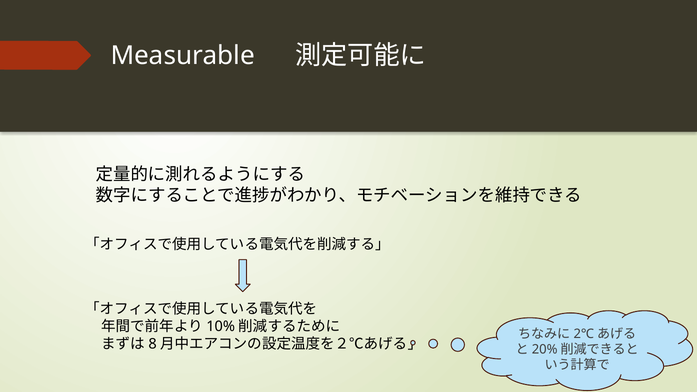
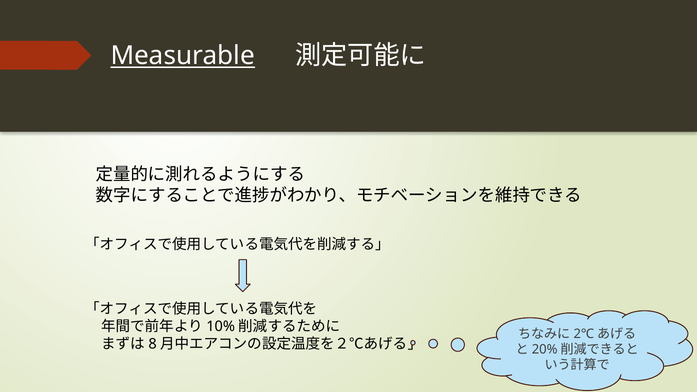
Measurable underline: none -> present
